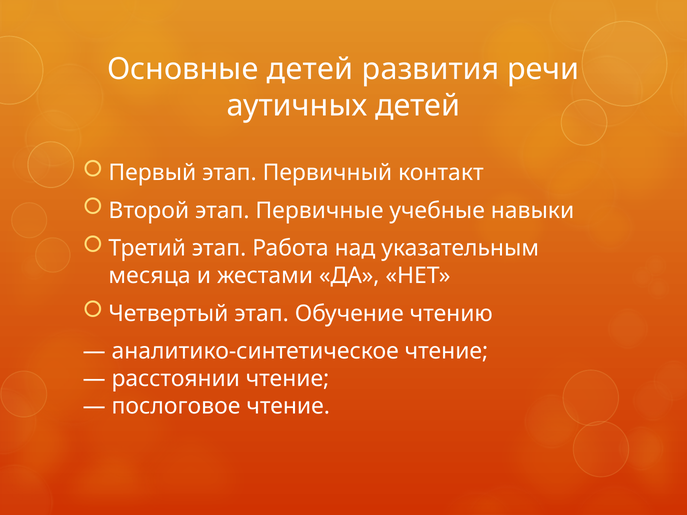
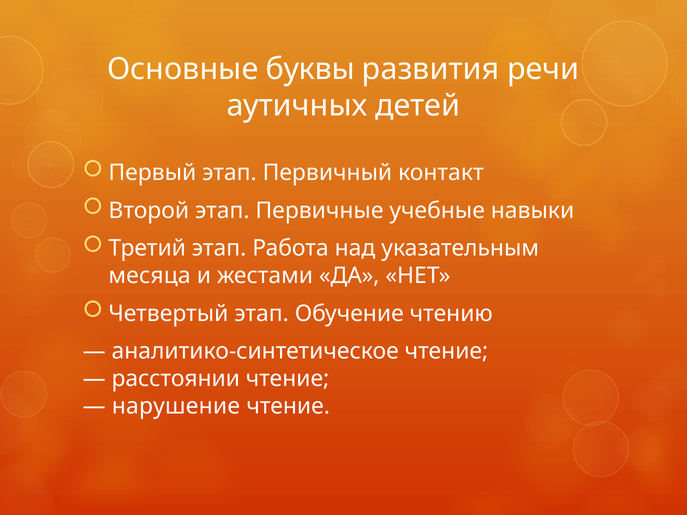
Основные детей: детей -> буквы
послоговое: послоговое -> нарушение
